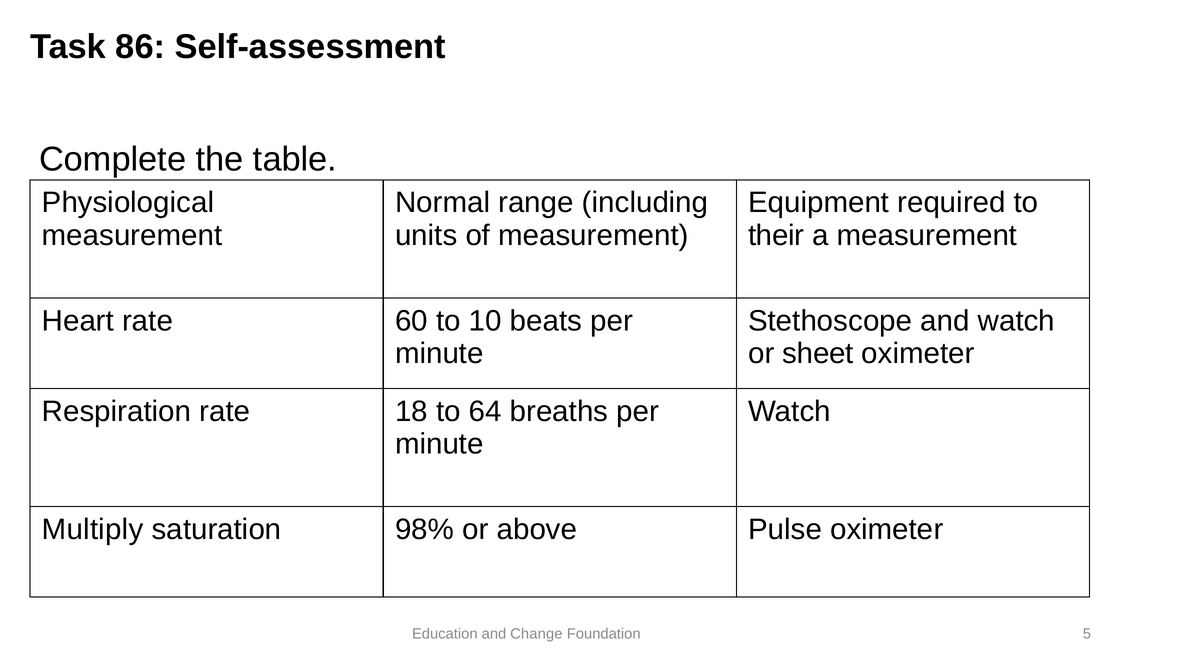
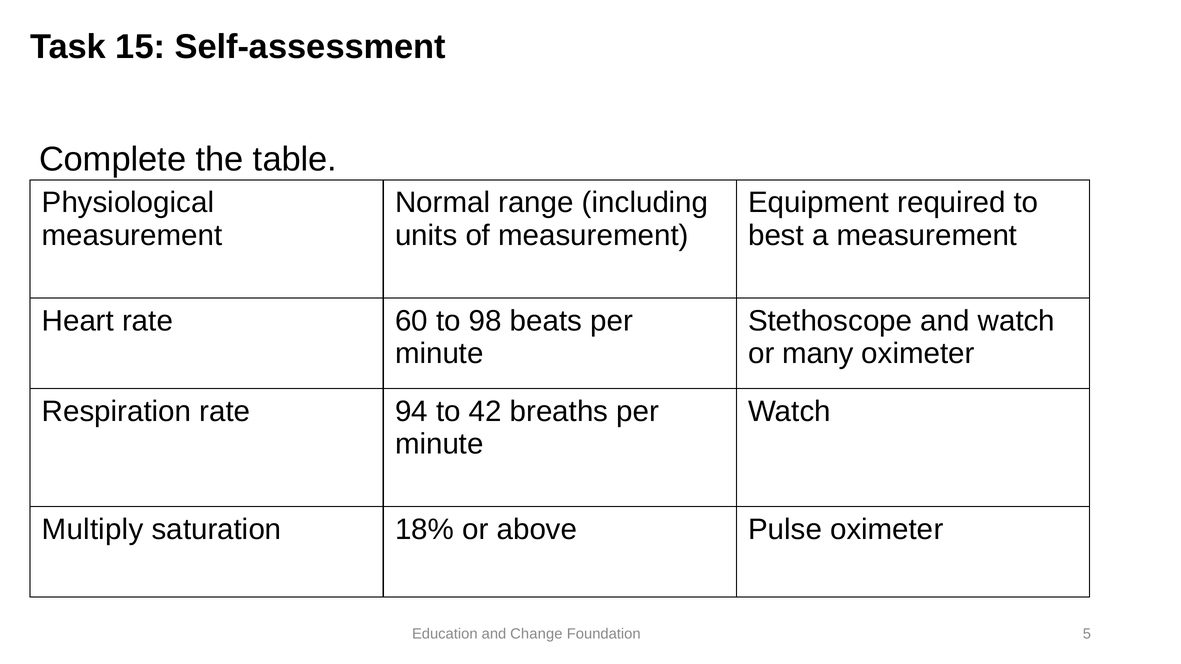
86: 86 -> 15
their: their -> best
10: 10 -> 98
sheet: sheet -> many
18: 18 -> 94
64: 64 -> 42
98%: 98% -> 18%
